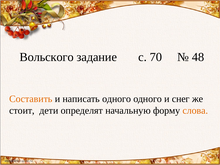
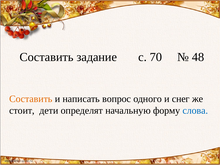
Вольского at (47, 57): Вольского -> Составить
написать одного: одного -> вопрос
слова colour: orange -> blue
